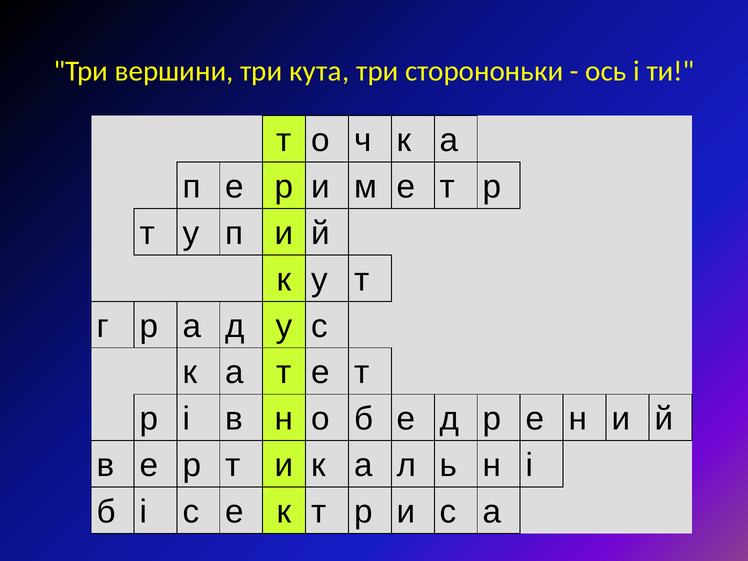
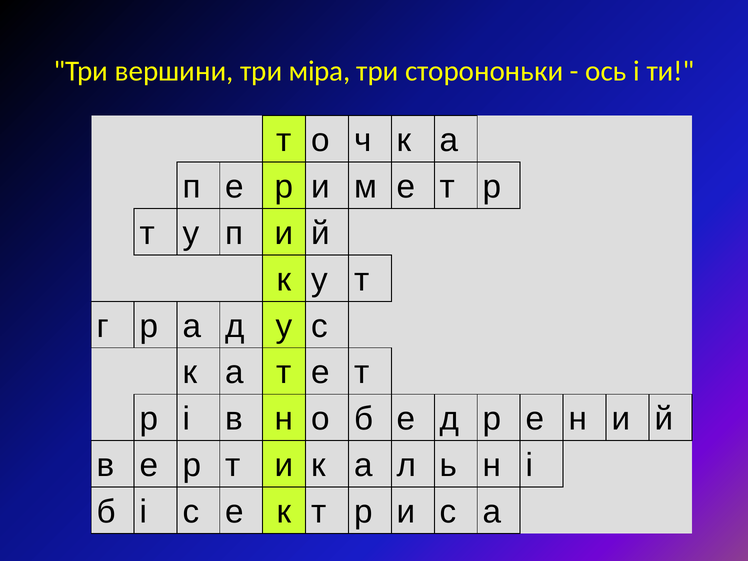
кута: кута -> міра
